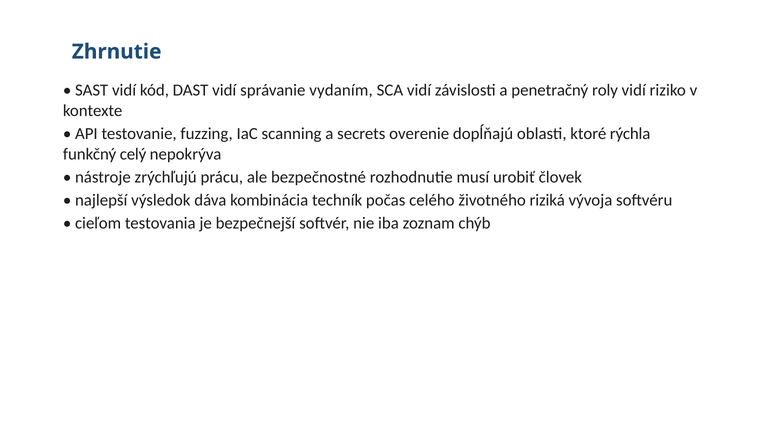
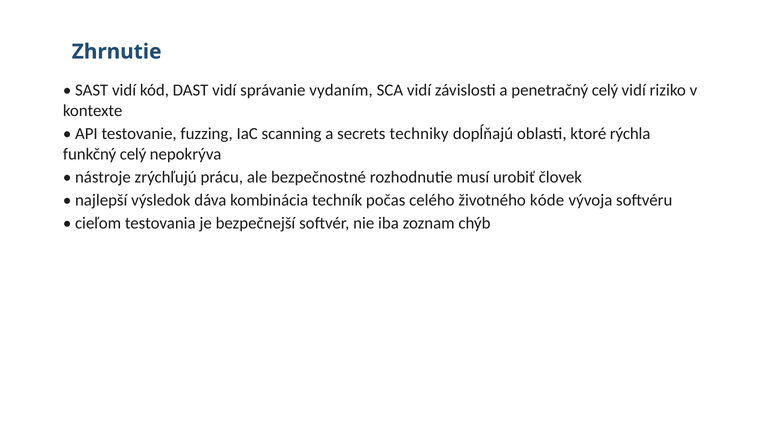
penetračný roly: roly -> celý
overenie: overenie -> techniky
riziká: riziká -> kóde
